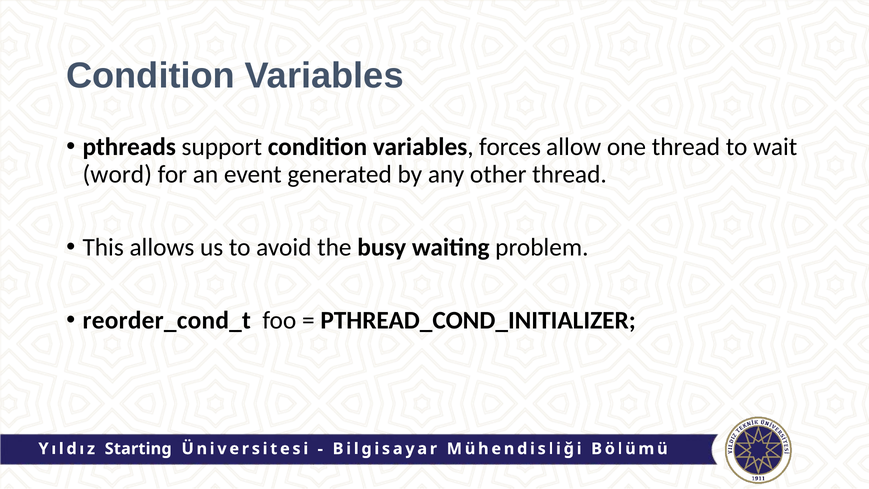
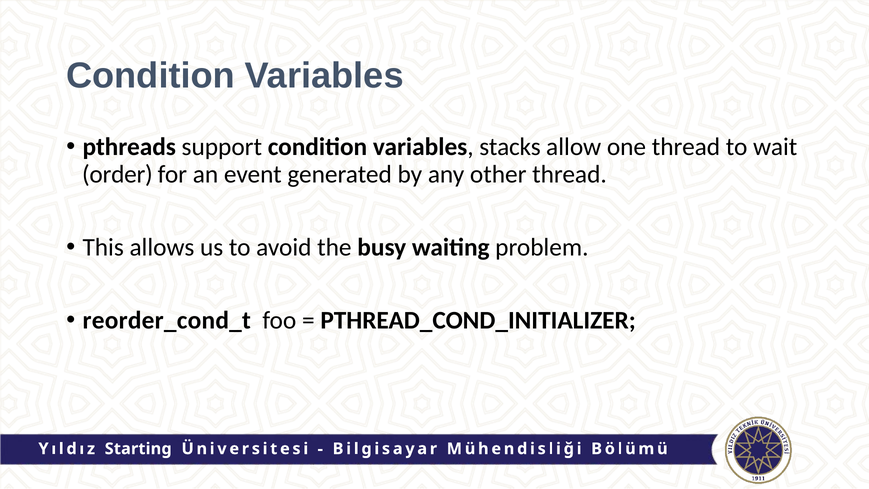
forces: forces -> stacks
word: word -> order
